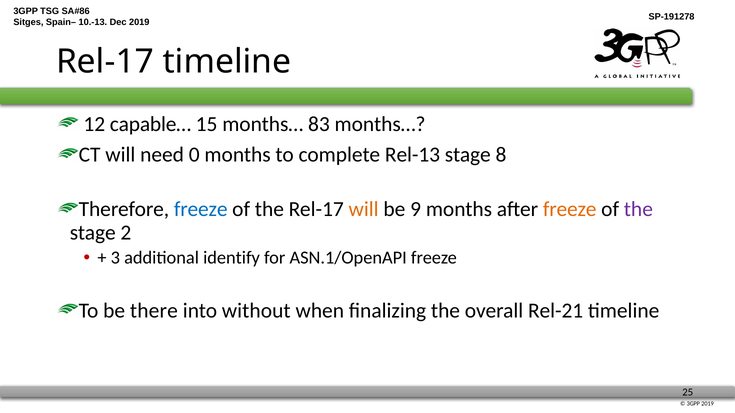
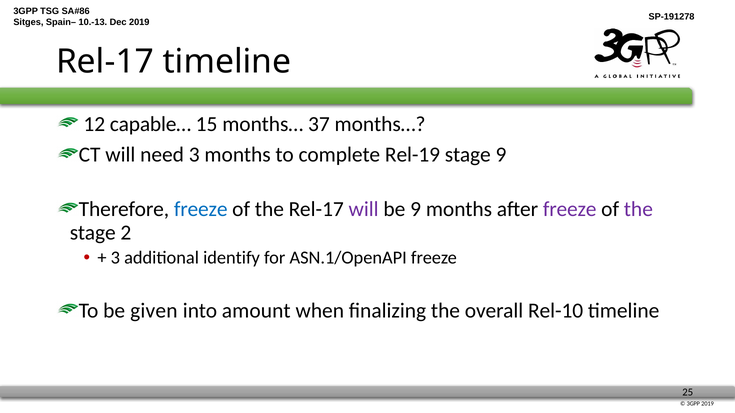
83: 83 -> 37
need 0: 0 -> 3
Rel-13: Rel-13 -> Rel-19
stage 8: 8 -> 9
will at (364, 210) colour: orange -> purple
freeze at (570, 210) colour: orange -> purple
there: there -> given
without: without -> amount
Rel-21: Rel-21 -> Rel-10
